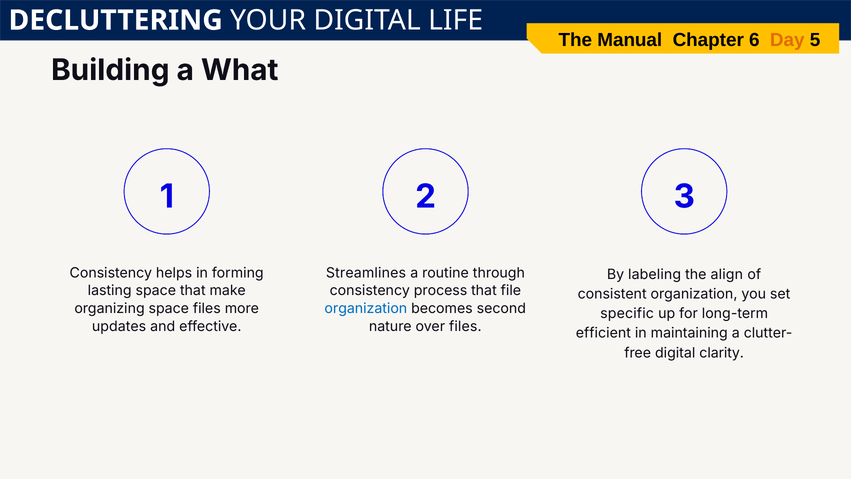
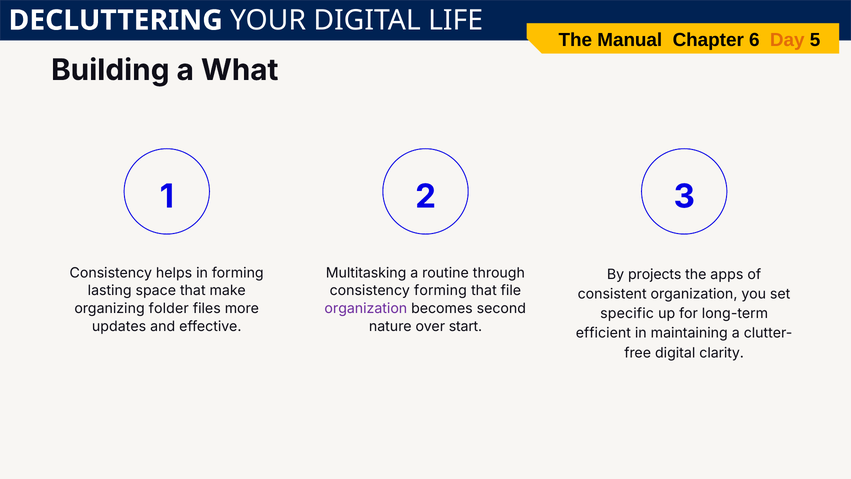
Streamlines: Streamlines -> Multitasking
labeling: labeling -> projects
align: align -> apps
consistency process: process -> forming
organizing space: space -> folder
organization at (366, 308) colour: blue -> purple
over files: files -> start
